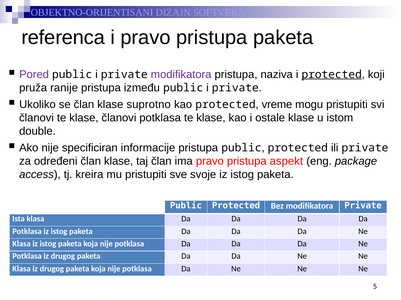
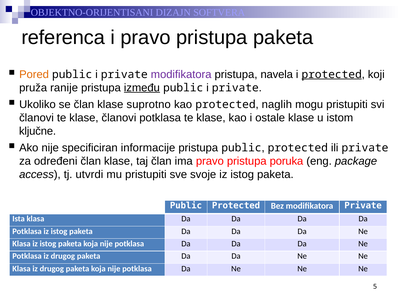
Pored colour: purple -> orange
naziva: naziva -> navela
između underline: none -> present
vreme: vreme -> naglih
double: double -> ključne
aspekt: aspekt -> poruka
kreira: kreira -> utvrdi
